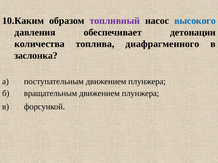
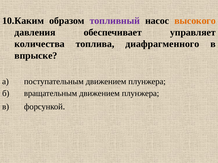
высокого colour: blue -> orange
детонации: детонации -> управляет
заслонка: заслонка -> впрыске
